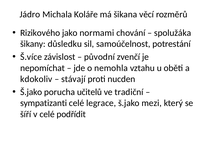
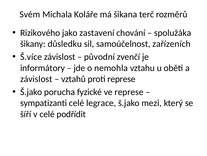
Jádro: Jádro -> Svém
věcí: věcí -> terč
normami: normami -> zastavení
potrestání: potrestání -> zařízeních
nepomíchat: nepomíchat -> informátory
kdokoliv at (36, 79): kdokoliv -> závislost
stávají: stávají -> vztahů
proti nucden: nucden -> represe
učitelů: učitelů -> fyzické
ve tradiční: tradiční -> represe
